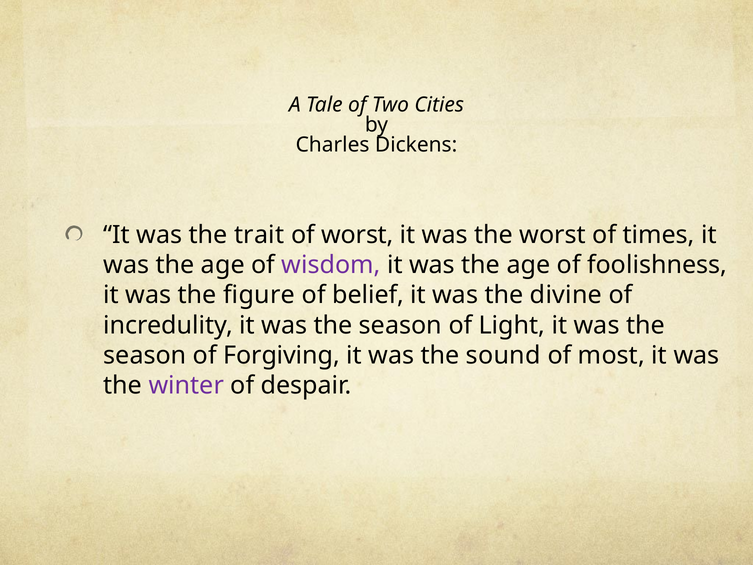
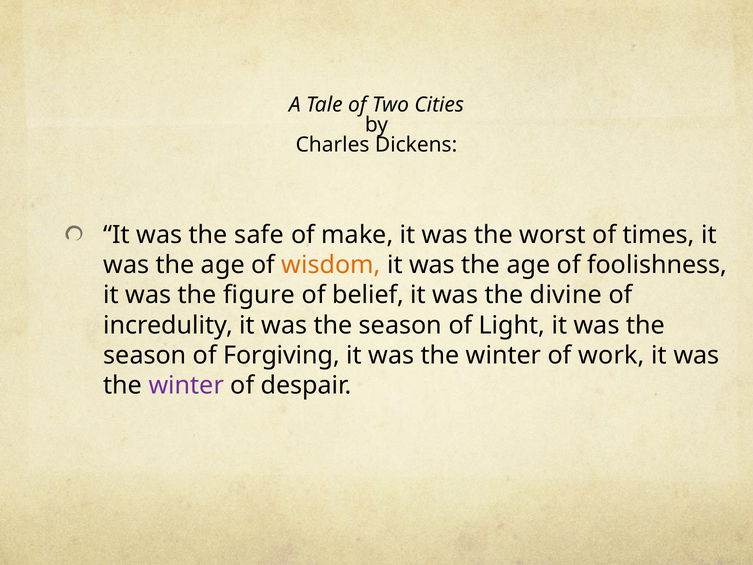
trait: trait -> safe
of worst: worst -> make
wisdom colour: purple -> orange
sound at (503, 355): sound -> winter
most: most -> work
